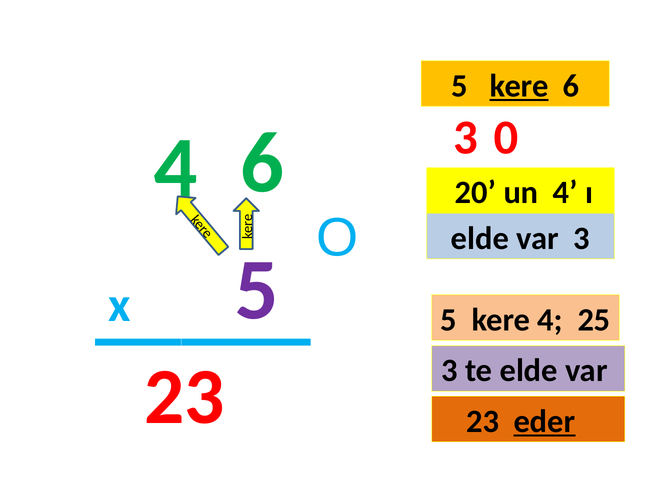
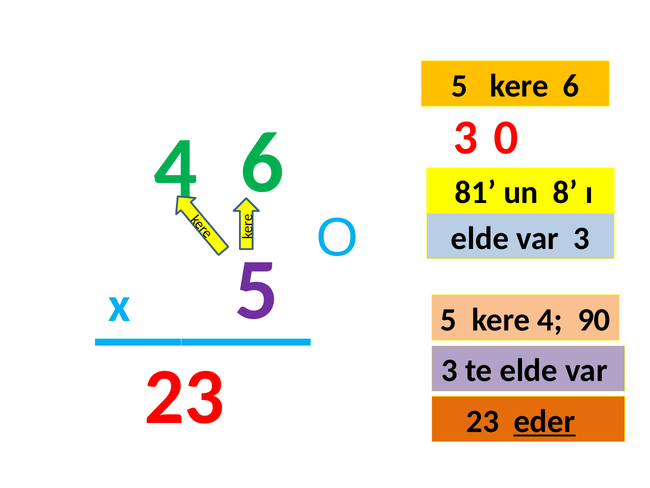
kere at (519, 86) underline: present -> none
20: 20 -> 81
un 4: 4 -> 8
25: 25 -> 90
